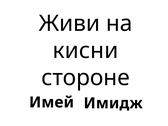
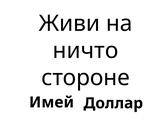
кисни: кисни -> ничто
Имидж: Имидж -> Доллар
